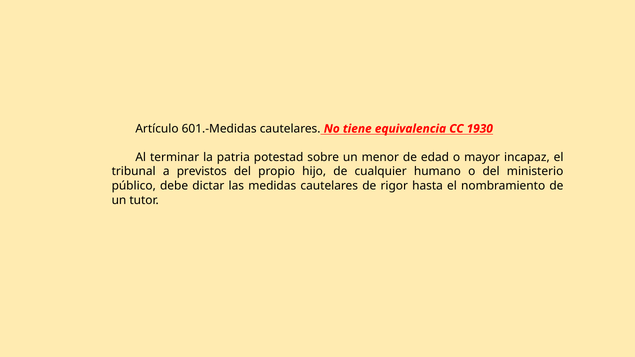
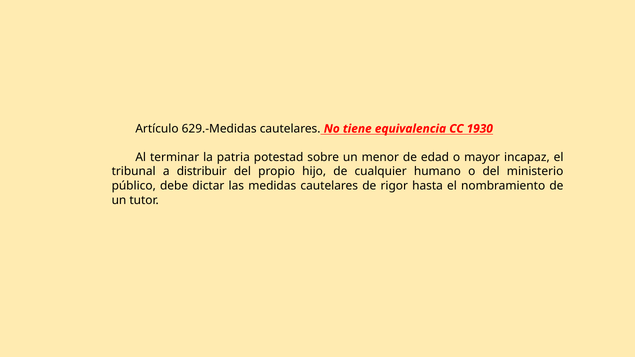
601.-Medidas: 601.-Medidas -> 629.-Medidas
previstos: previstos -> distribuir
